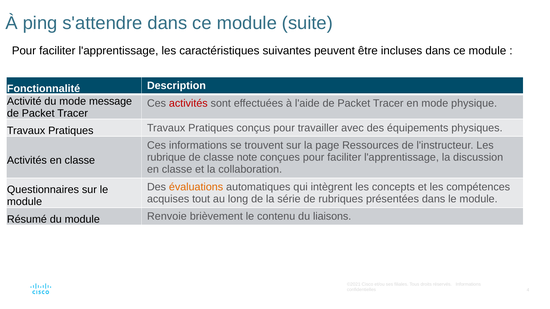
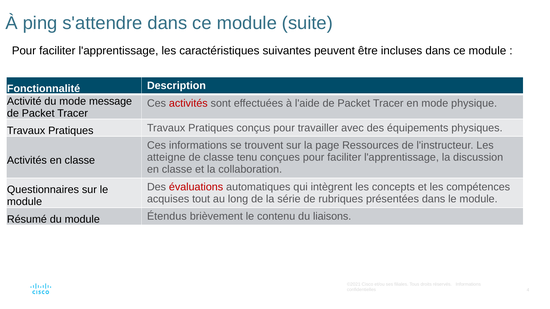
rubrique: rubrique -> atteigne
note: note -> tenu
évaluations colour: orange -> red
Renvoie: Renvoie -> Étendus
